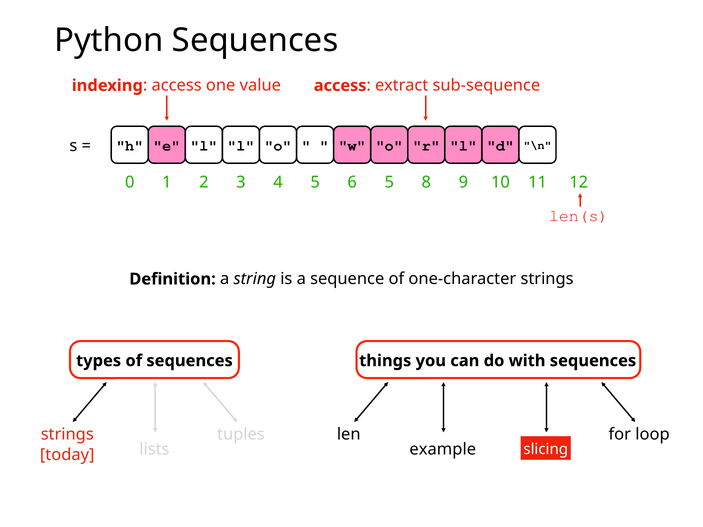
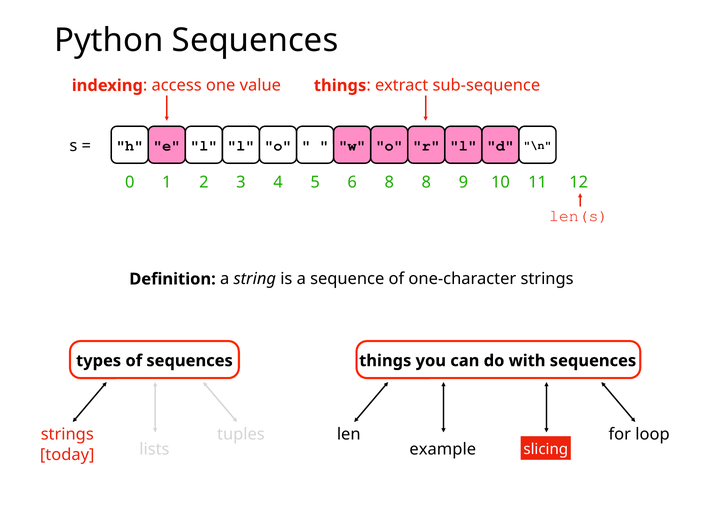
value access: access -> things
6 5: 5 -> 8
